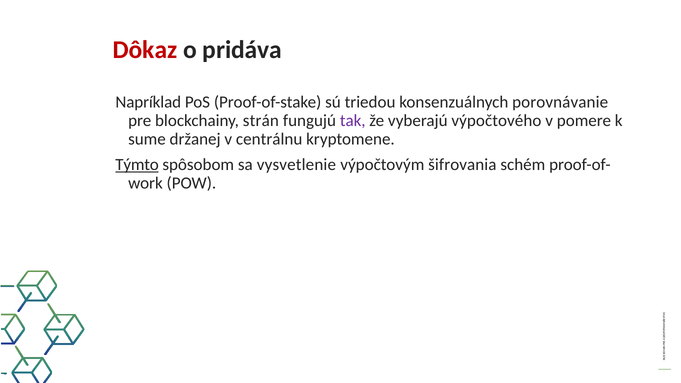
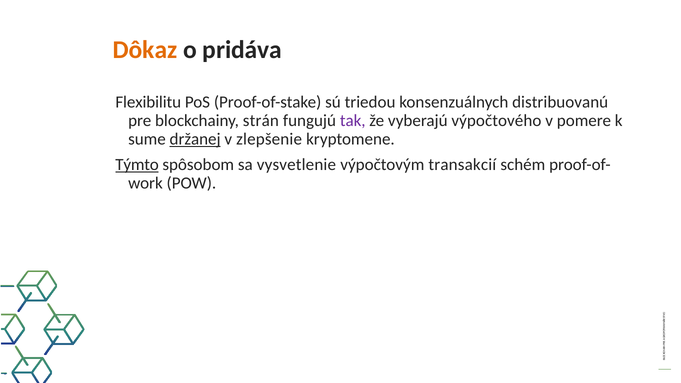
Dôkaz colour: red -> orange
Napríklad: Napríklad -> Flexibilitu
porovnávanie: porovnávanie -> distribuovanú
držanej underline: none -> present
centrálnu: centrálnu -> zlepšenie
šifrovania: šifrovania -> transakcií
